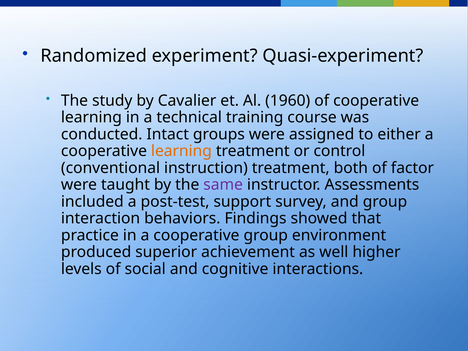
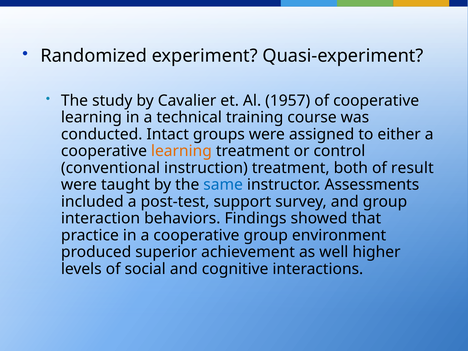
1960: 1960 -> 1957
factor: factor -> result
same colour: purple -> blue
